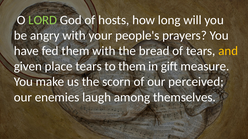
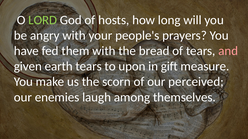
and colour: yellow -> pink
place: place -> earth
to them: them -> upon
